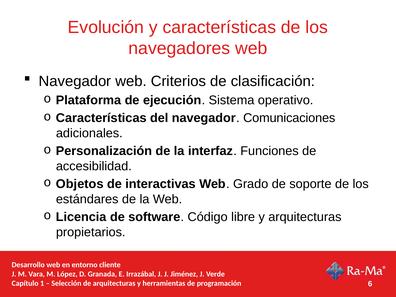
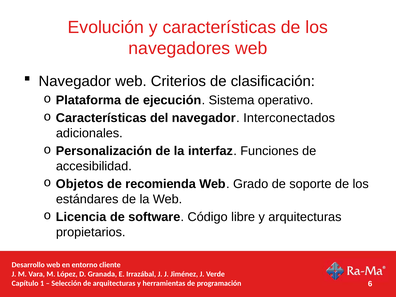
Comunicaciones: Comunicaciones -> Interconectados
interactivas: interactivas -> recomienda
